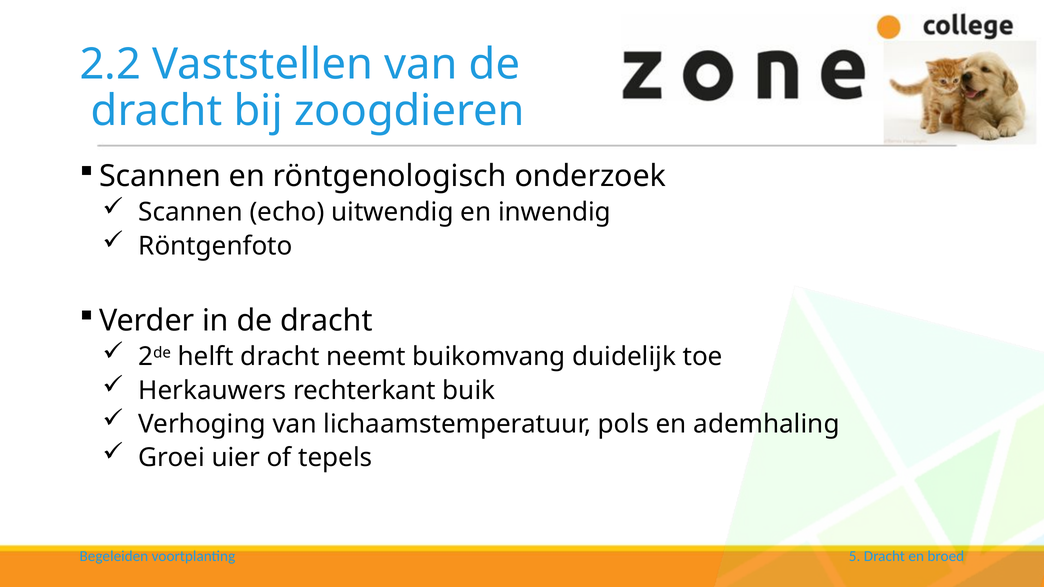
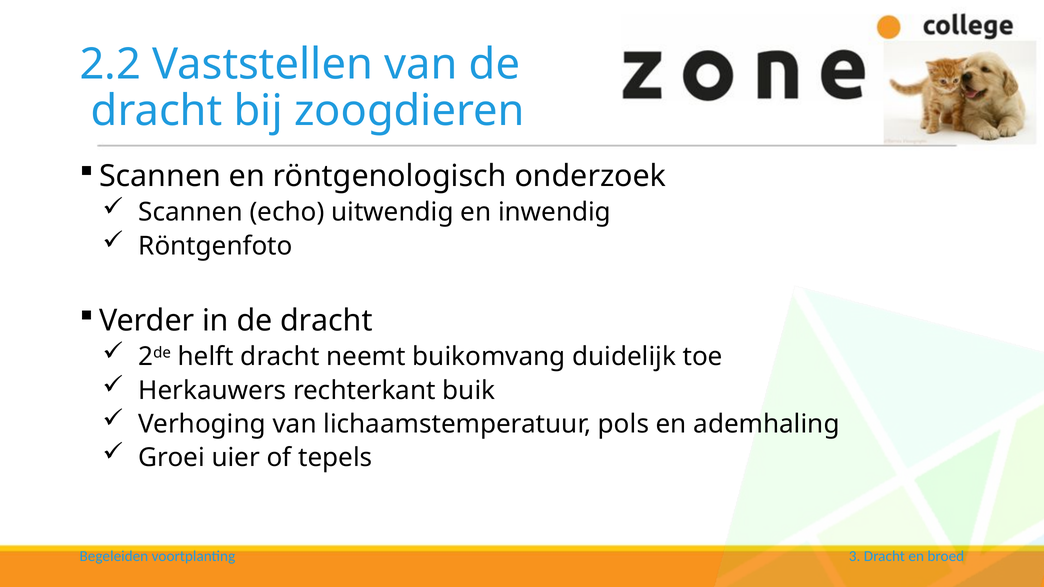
5: 5 -> 3
